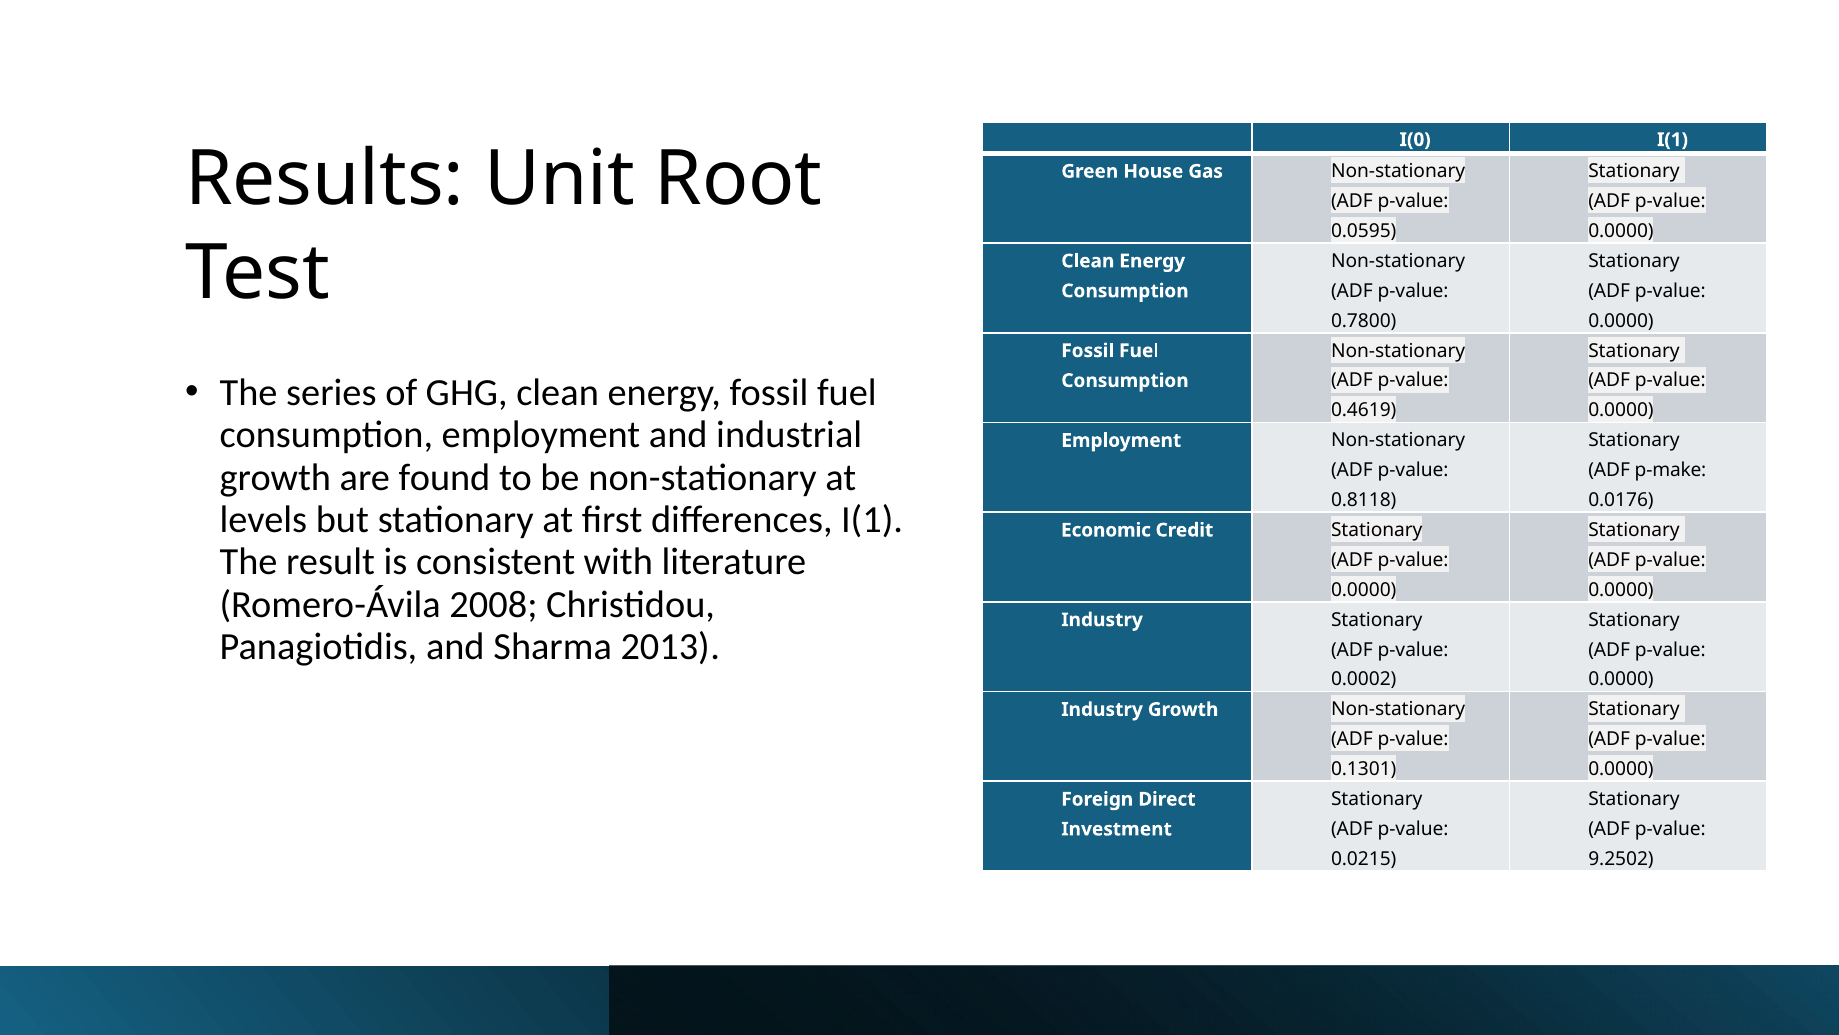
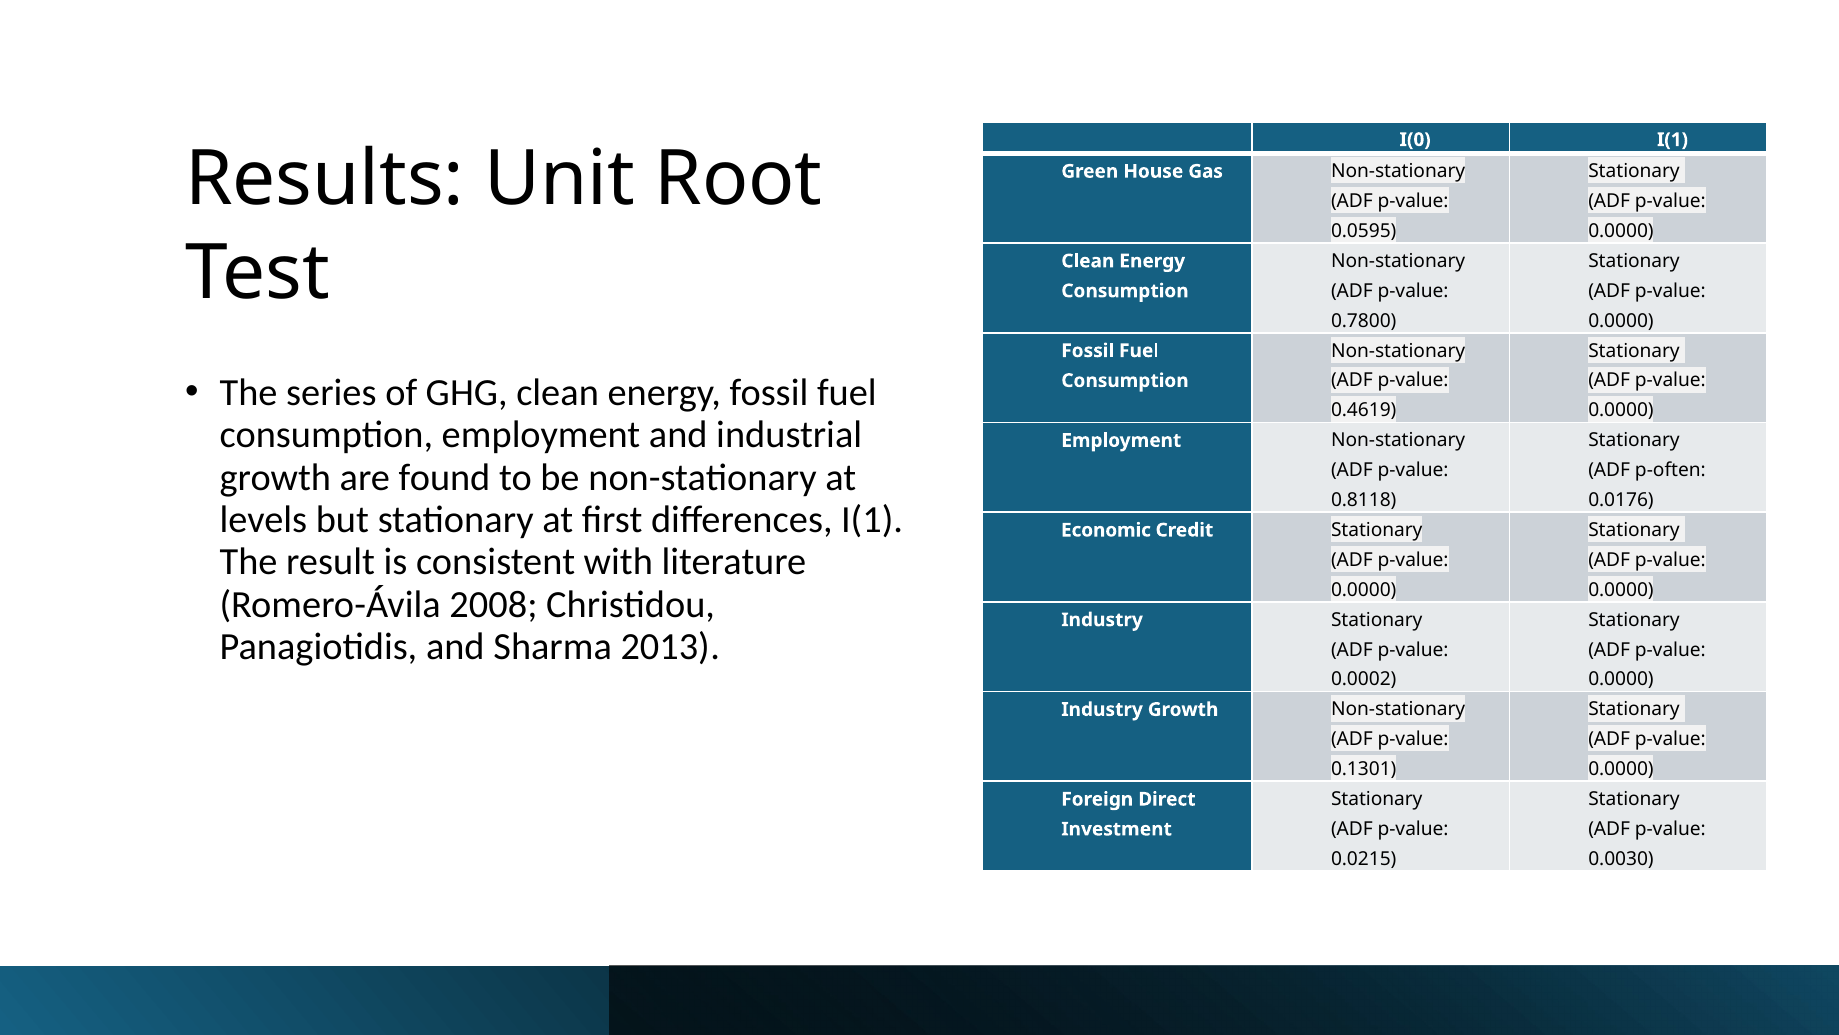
p-make: p-make -> p-often
9.2502: 9.2502 -> 0.0030
